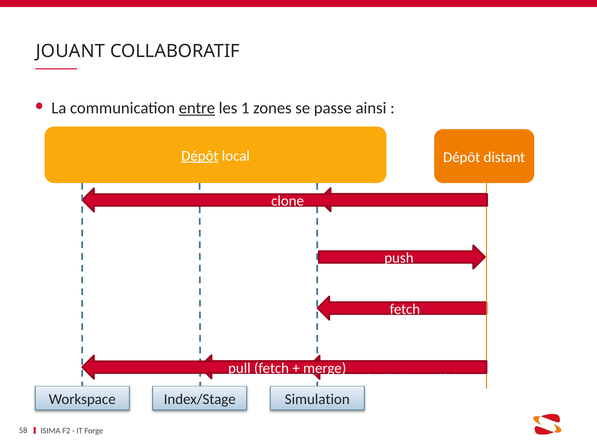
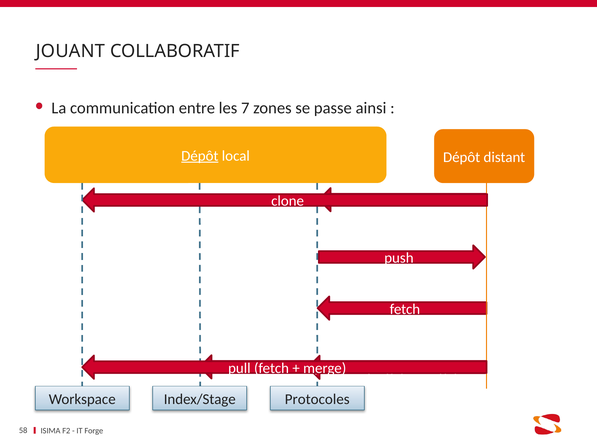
entre underline: present -> none
1: 1 -> 7
Simulation: Simulation -> Protocoles
